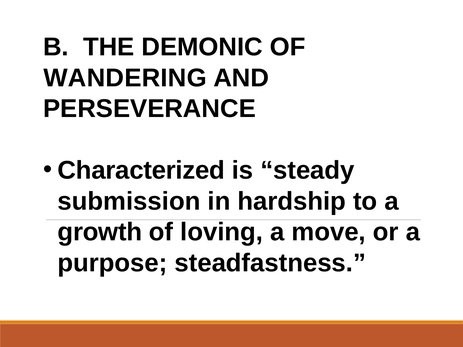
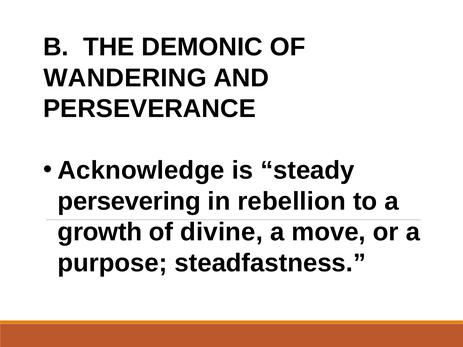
Characterized: Characterized -> Acknowledge
submission: submission -> persevering
hardship: hardship -> rebellion
loving: loving -> divine
